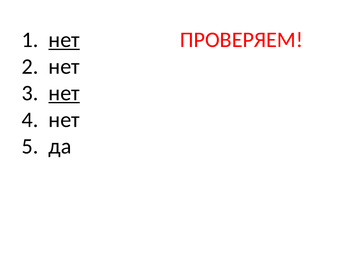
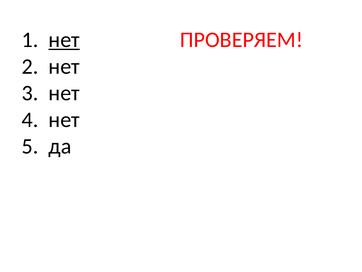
нет at (64, 93) underline: present -> none
